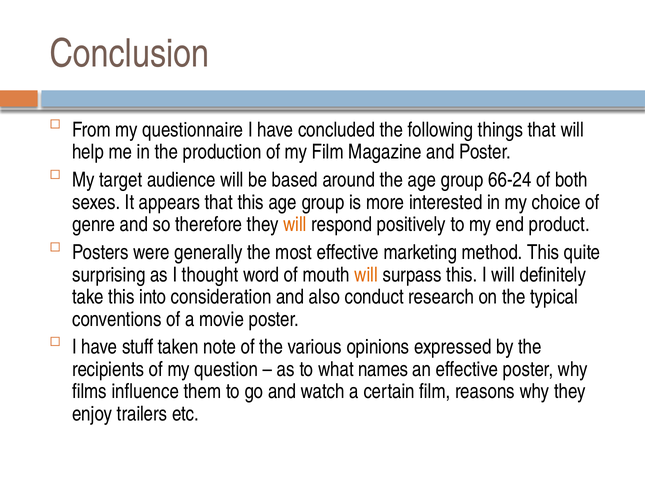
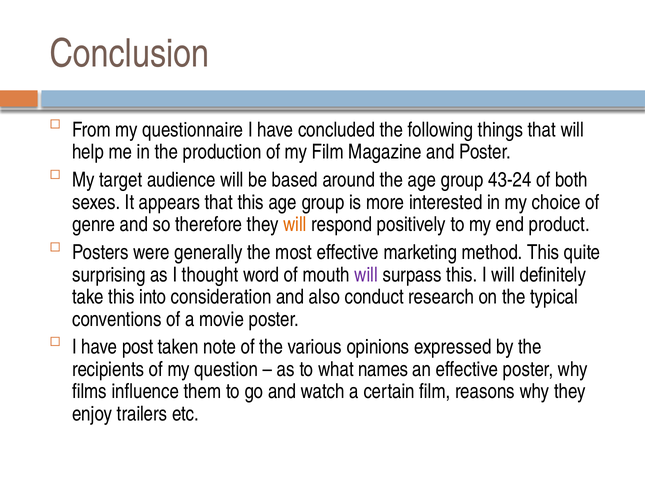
66-24: 66-24 -> 43-24
will at (366, 275) colour: orange -> purple
stuff: stuff -> post
